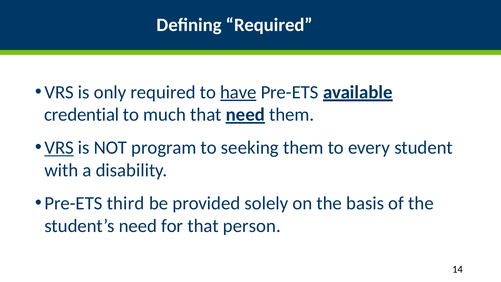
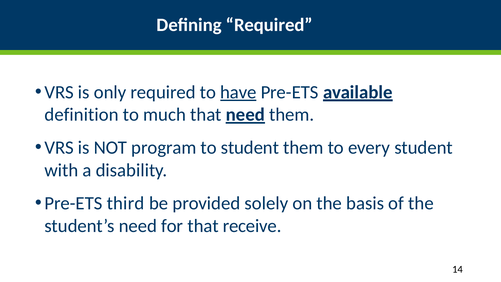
credential: credential -> definition
VRS at (59, 148) underline: present -> none
to seeking: seeking -> student
person: person -> receive
